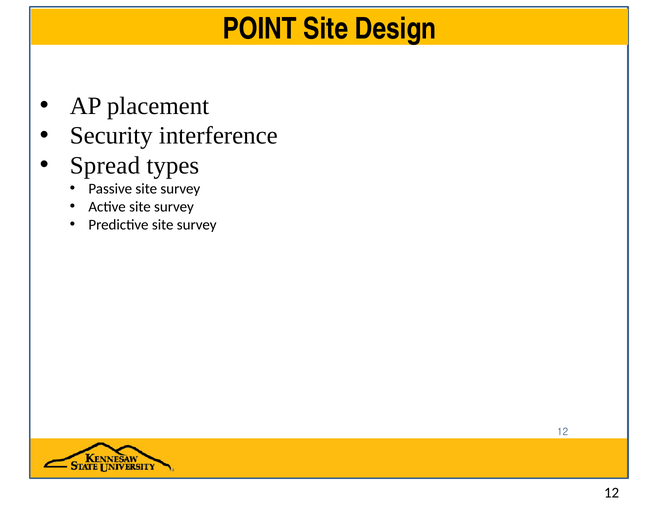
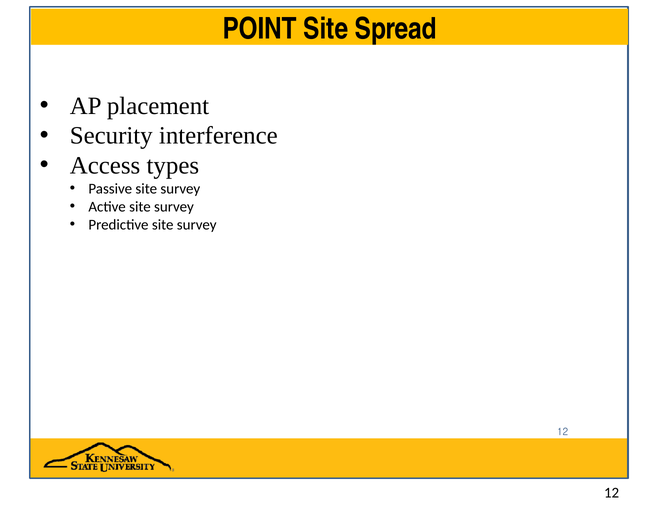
Design: Design -> Spread
Spread: Spread -> Access
